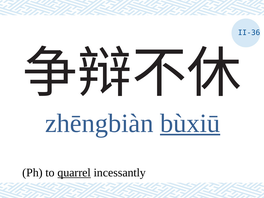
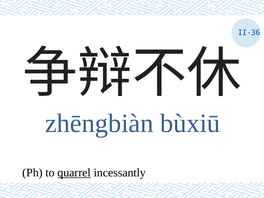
bùxiū underline: present -> none
